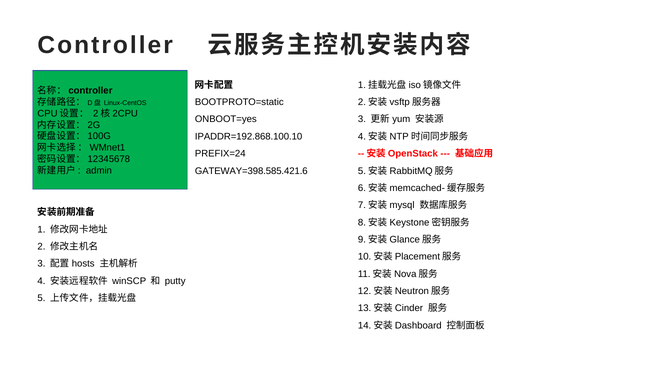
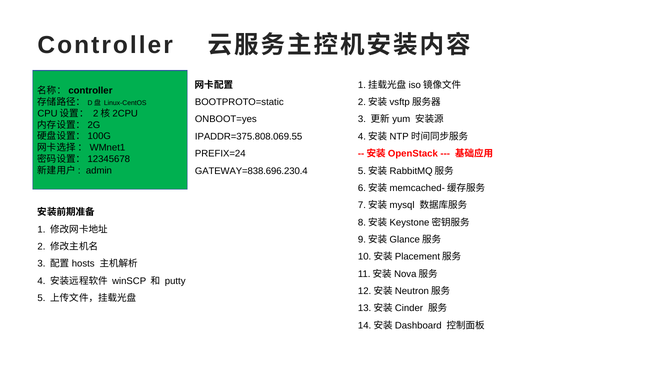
IPADDR=192.868.100.10: IPADDR=192.868.100.10 -> IPADDR=375.808.069.55
GATEWAY=398.585.421.6: GATEWAY=398.585.421.6 -> GATEWAY=838.696.230.4
